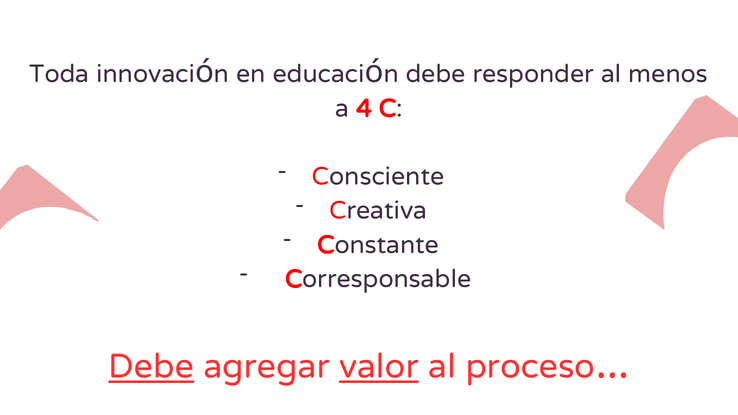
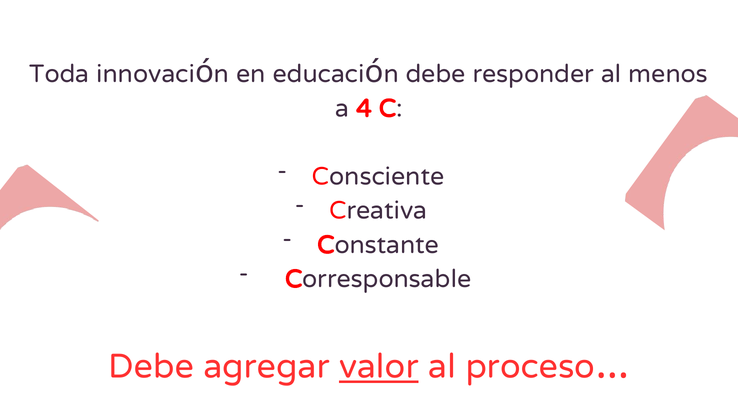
Debe at (151, 364) underline: present -> none
